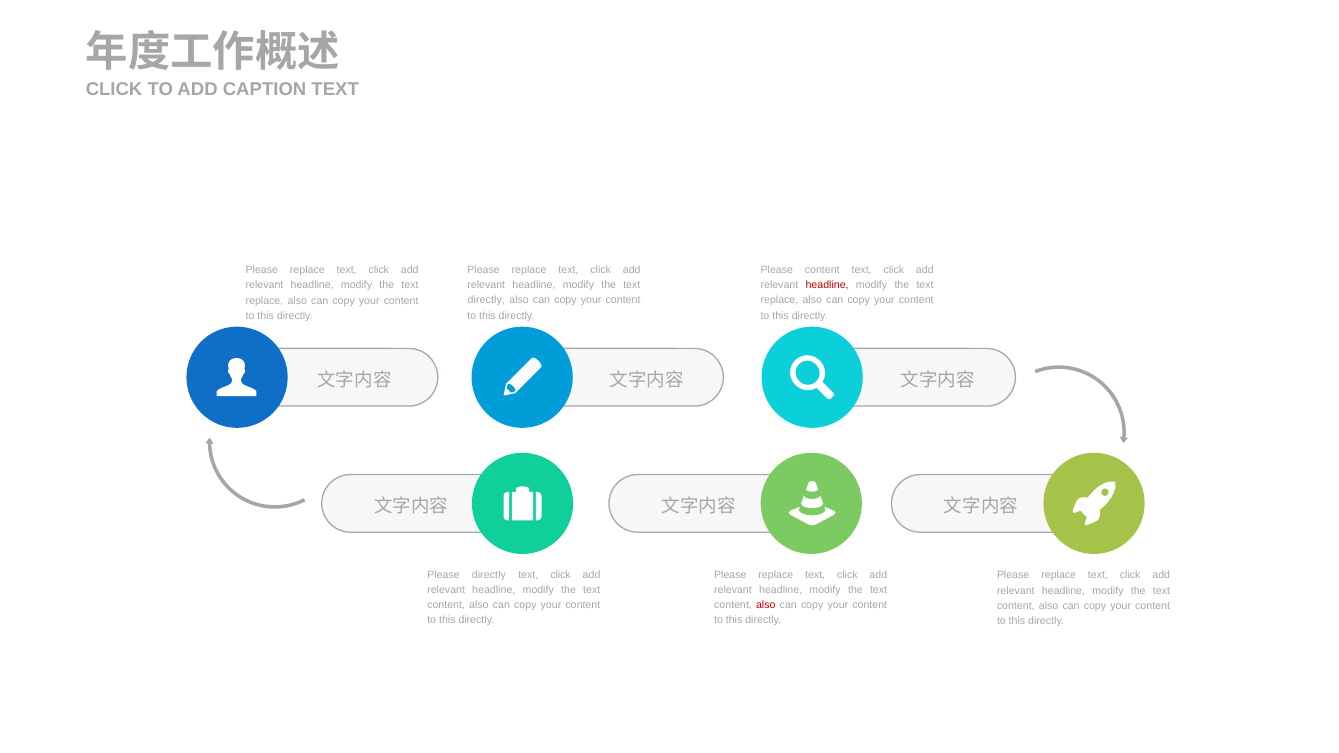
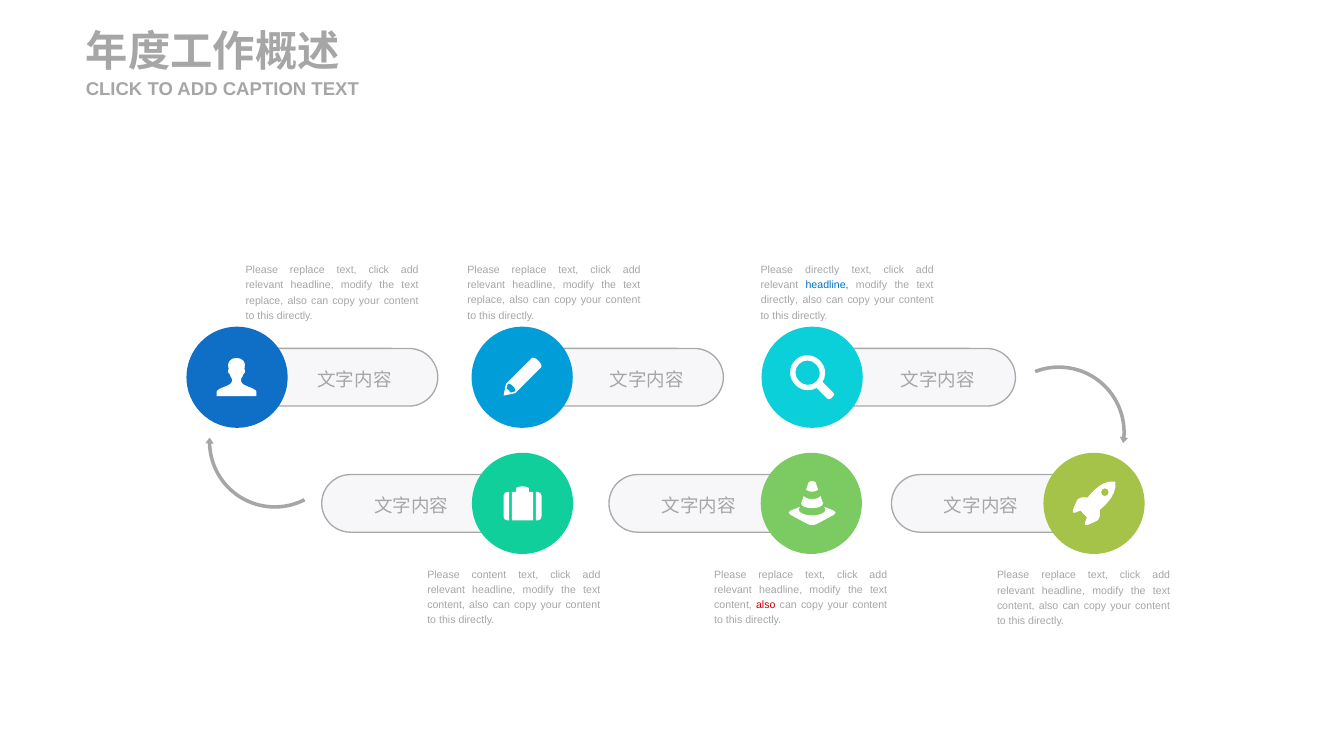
Please content: content -> directly
headline at (827, 285) colour: red -> blue
directly at (486, 301): directly -> replace
replace at (779, 301): replace -> directly
Please directly: directly -> content
